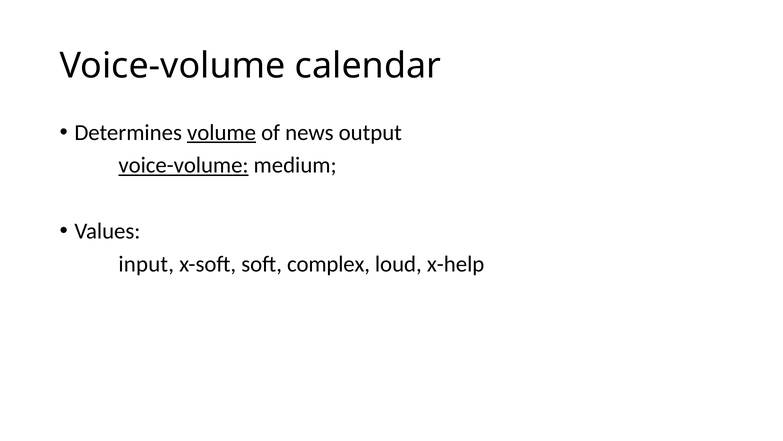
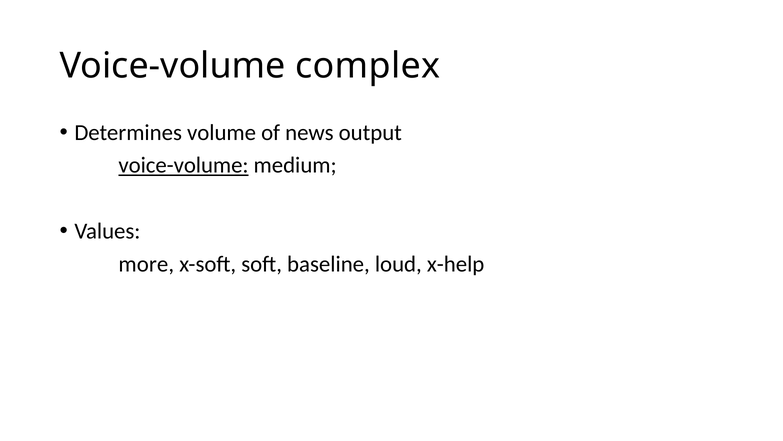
calendar: calendar -> complex
volume underline: present -> none
input: input -> more
complex: complex -> baseline
